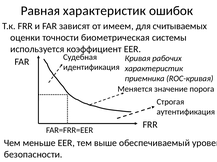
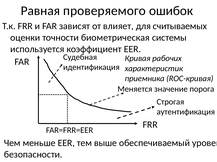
Равная характеристик: характеристик -> проверяемого
имеем: имеем -> влияет
